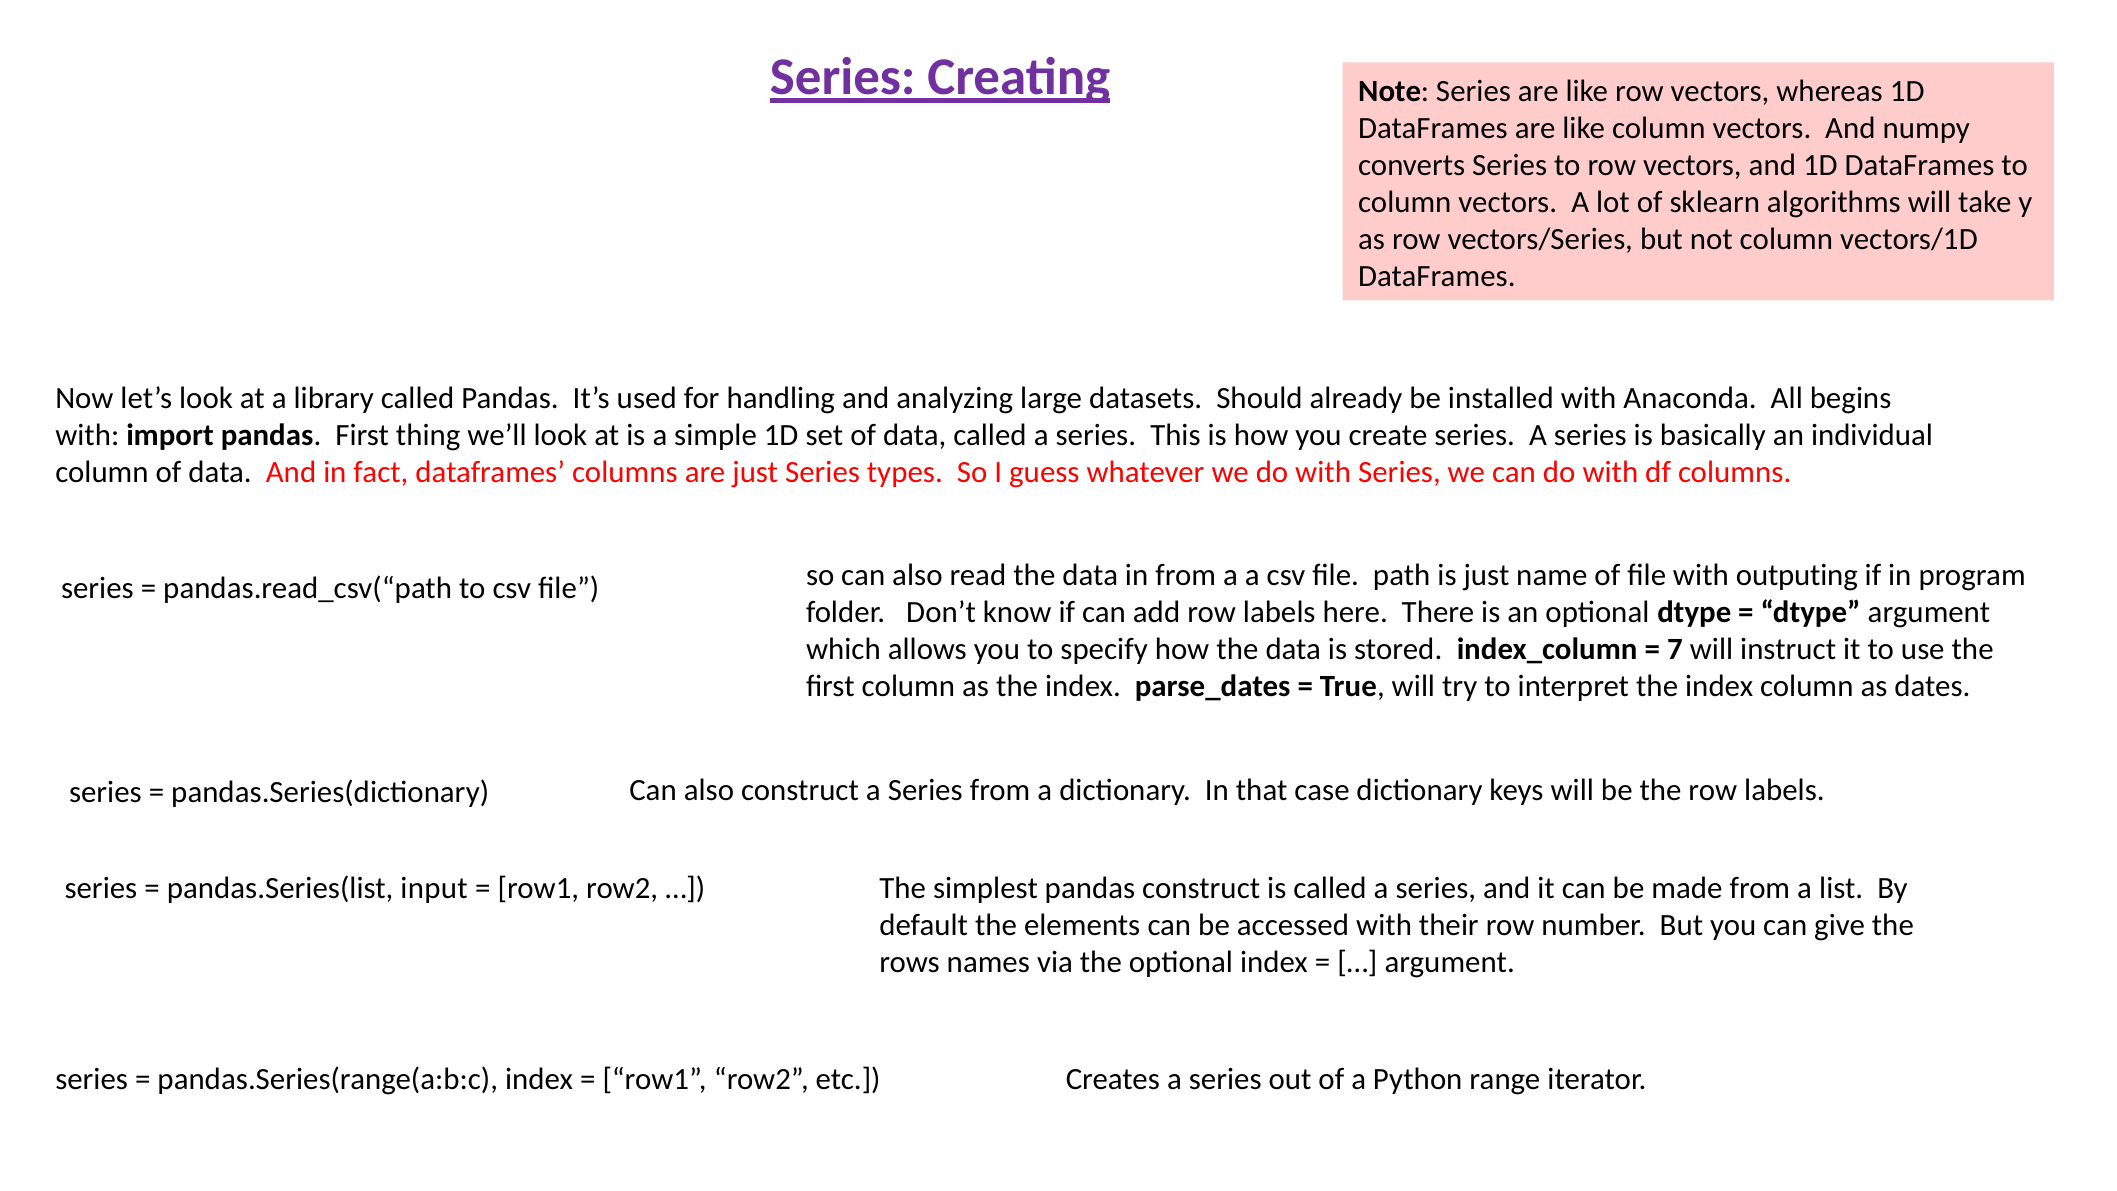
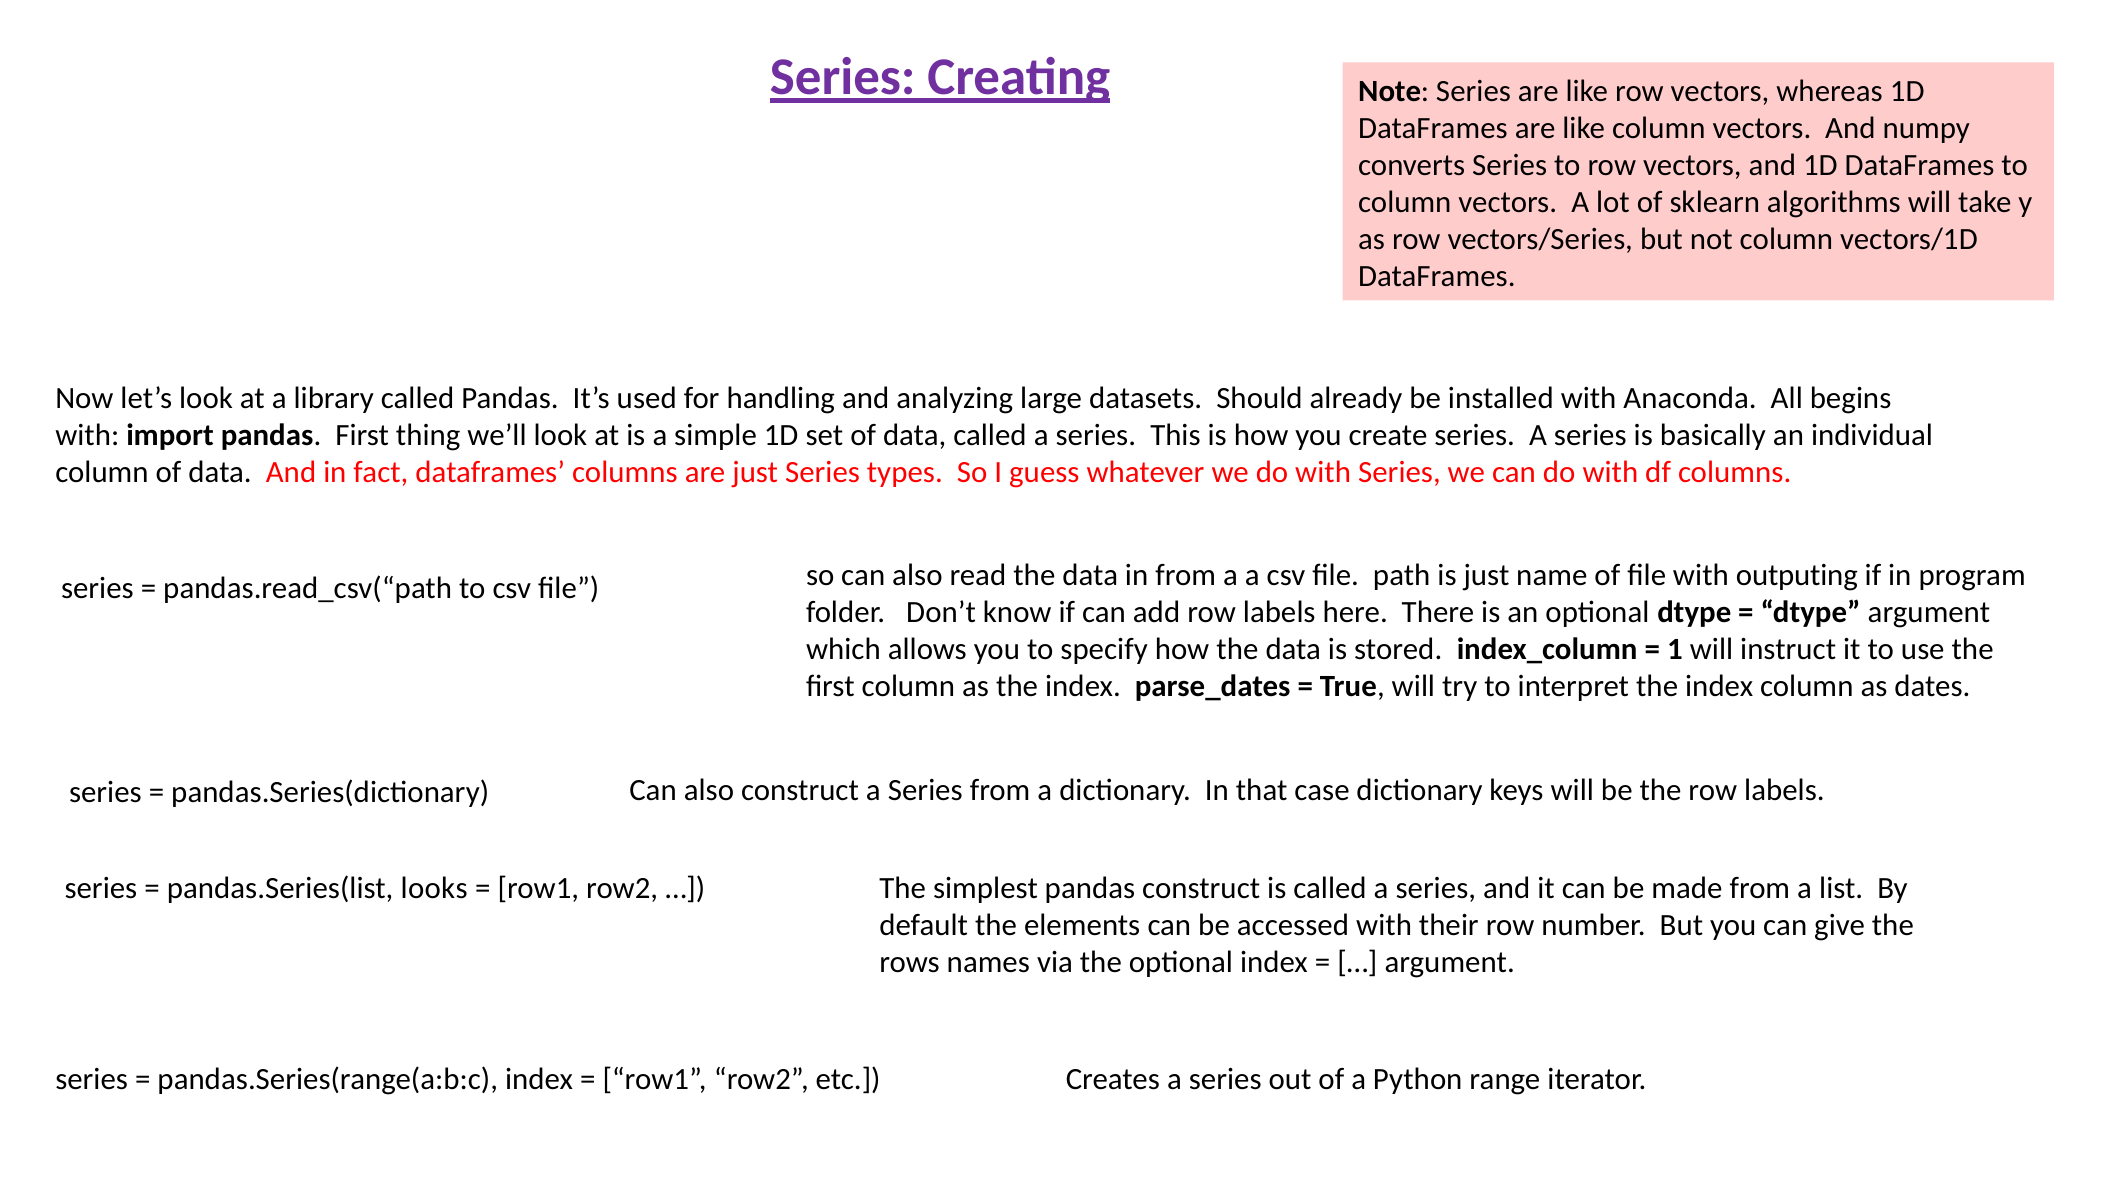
7: 7 -> 1
input: input -> looks
